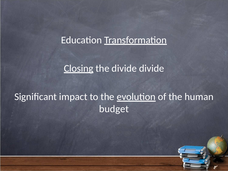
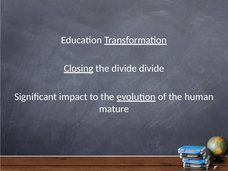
budget: budget -> mature
